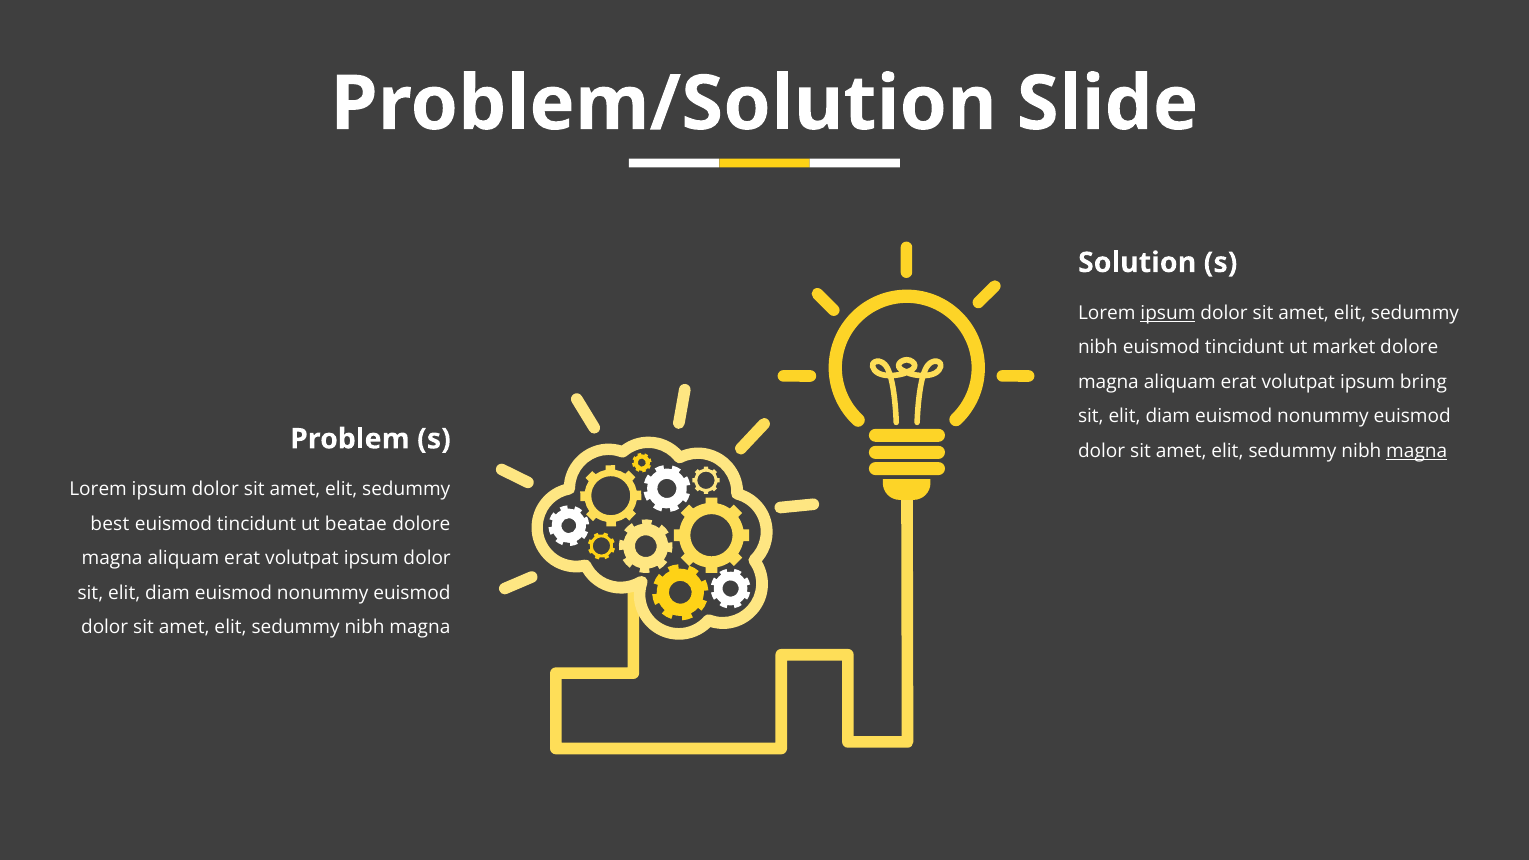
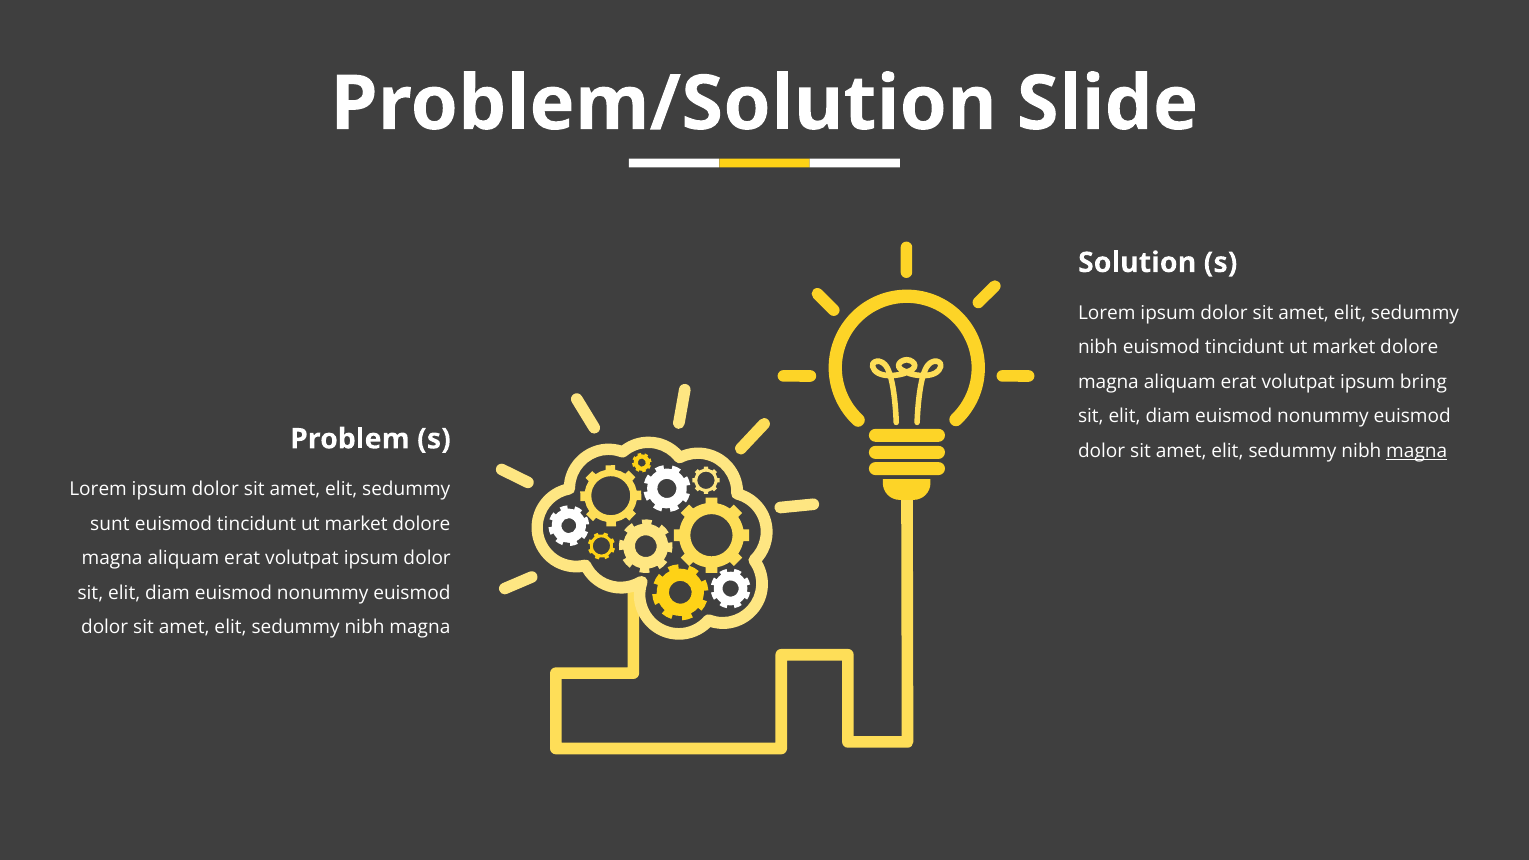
ipsum at (1168, 313) underline: present -> none
best: best -> sunt
beatae at (356, 524): beatae -> market
